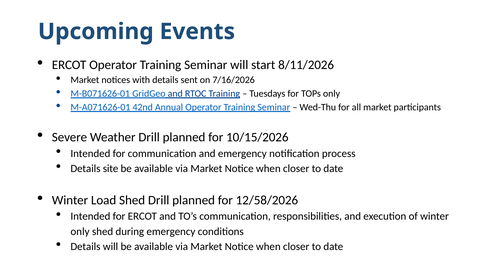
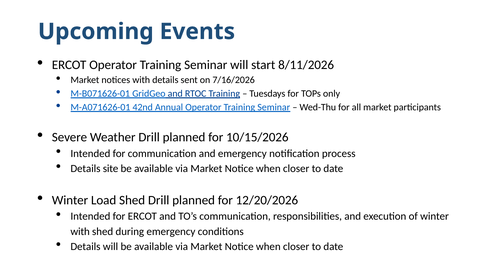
12/58/2026: 12/58/2026 -> 12/20/2026
only at (80, 231): only -> with
